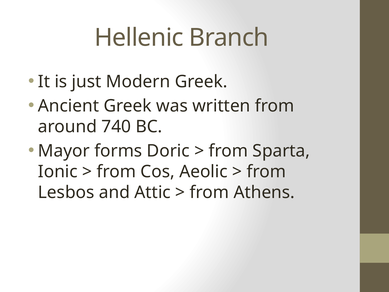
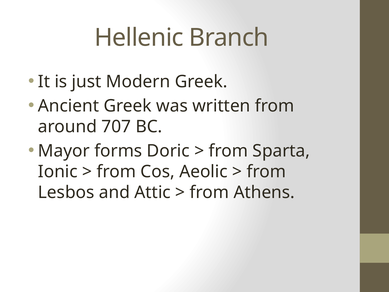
740: 740 -> 707
